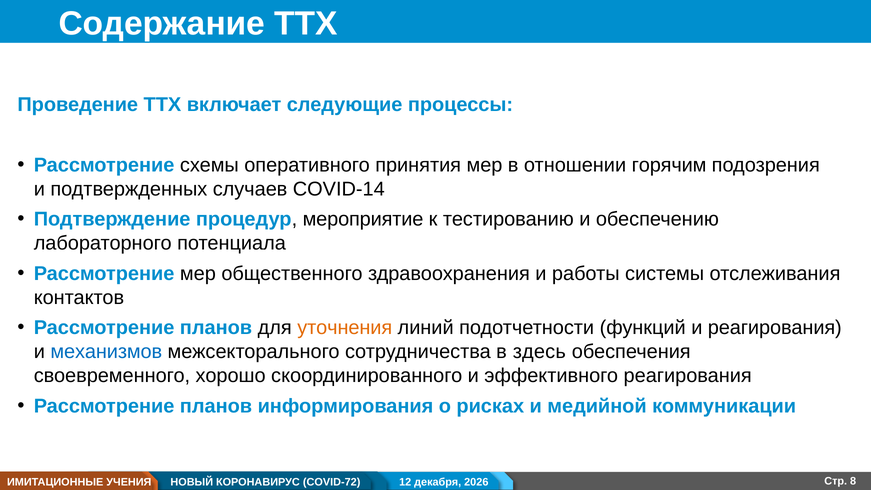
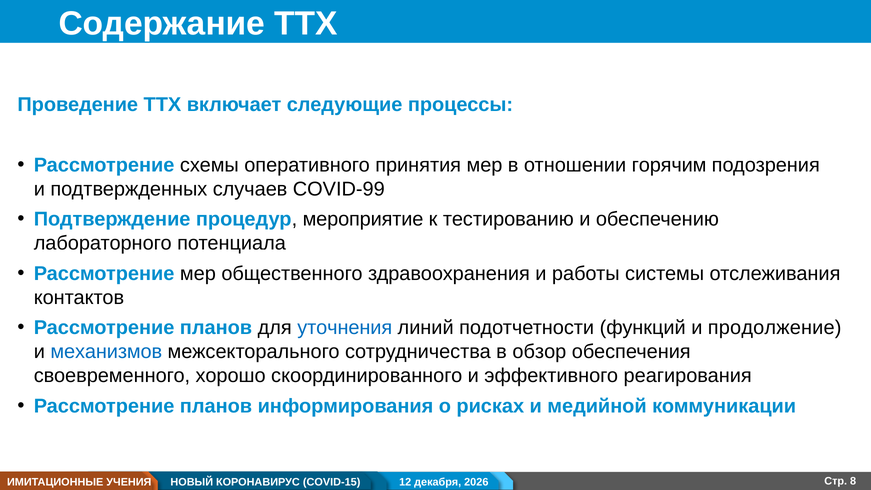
COVID-14: COVID-14 -> COVID-99
уточнения colour: orange -> blue
и реагирования: реагирования -> продолжение
здесь: здесь -> обзор
COVID-72: COVID-72 -> COVID-15
